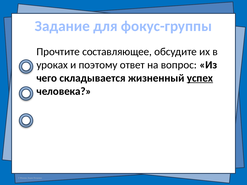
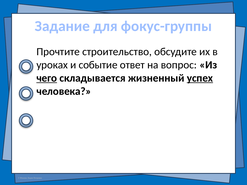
составляющее: составляющее -> строительство
поэтому: поэтому -> событие
чего underline: none -> present
